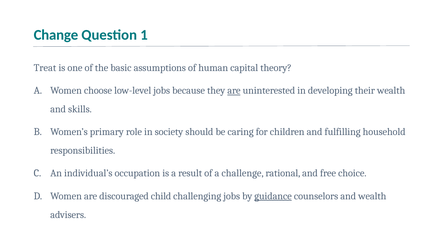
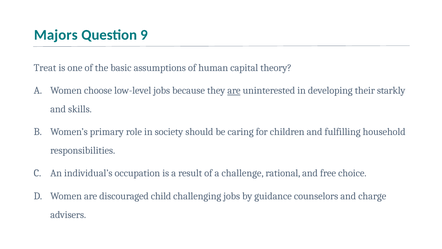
Change: Change -> Majors
1: 1 -> 9
their wealth: wealth -> starkly
guidance underline: present -> none
and wealth: wealth -> charge
